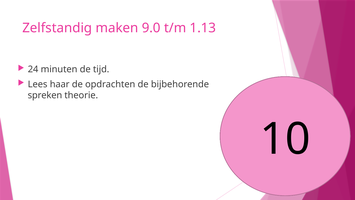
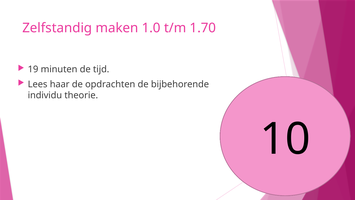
9.0: 9.0 -> 1.0
1.13: 1.13 -> 1.70
24: 24 -> 19
spreken: spreken -> individu
